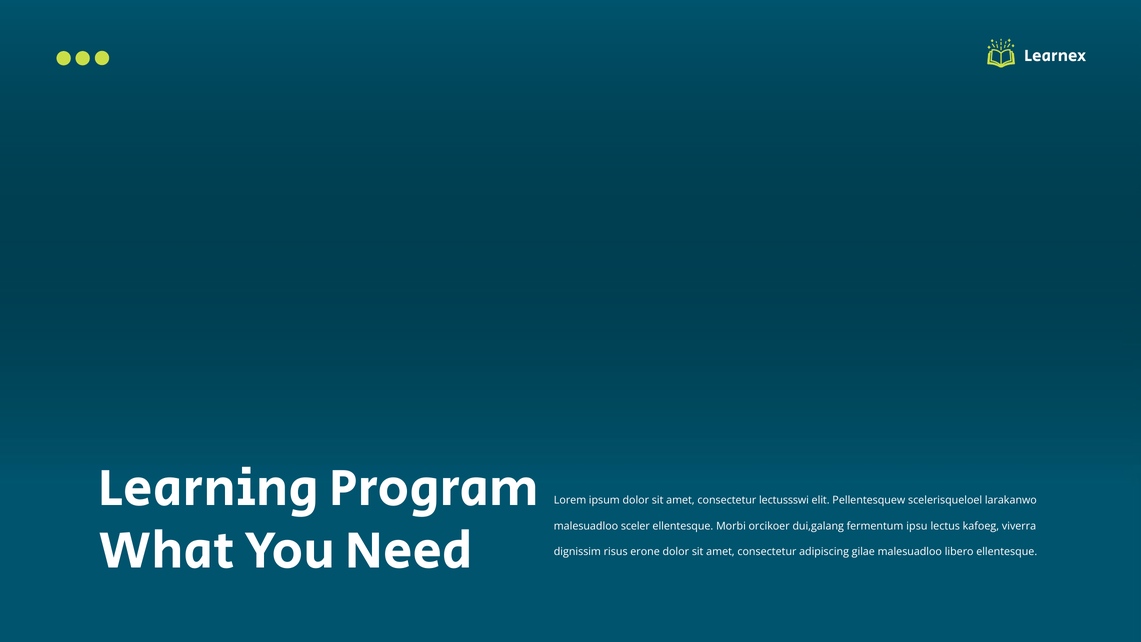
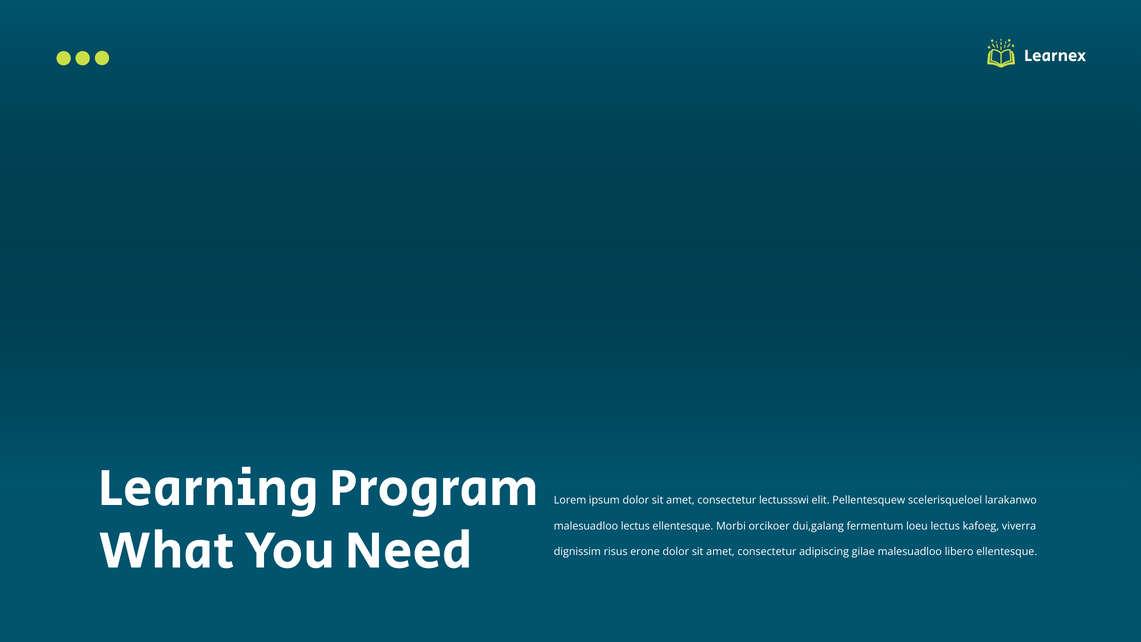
malesuadloo sceler: sceler -> lectus
ipsu: ipsu -> loeu
